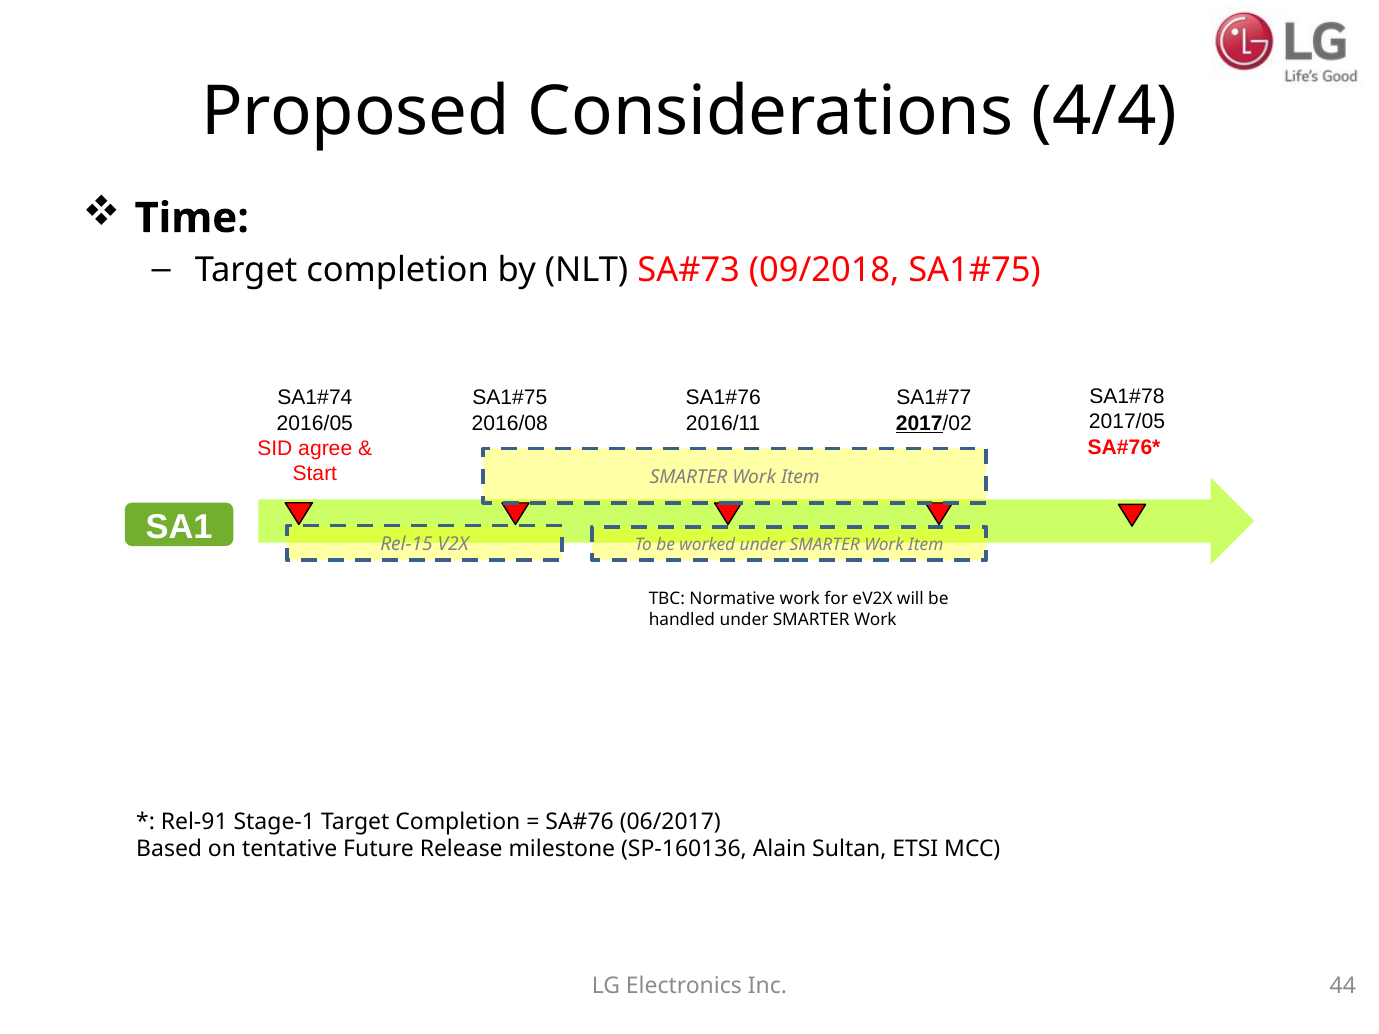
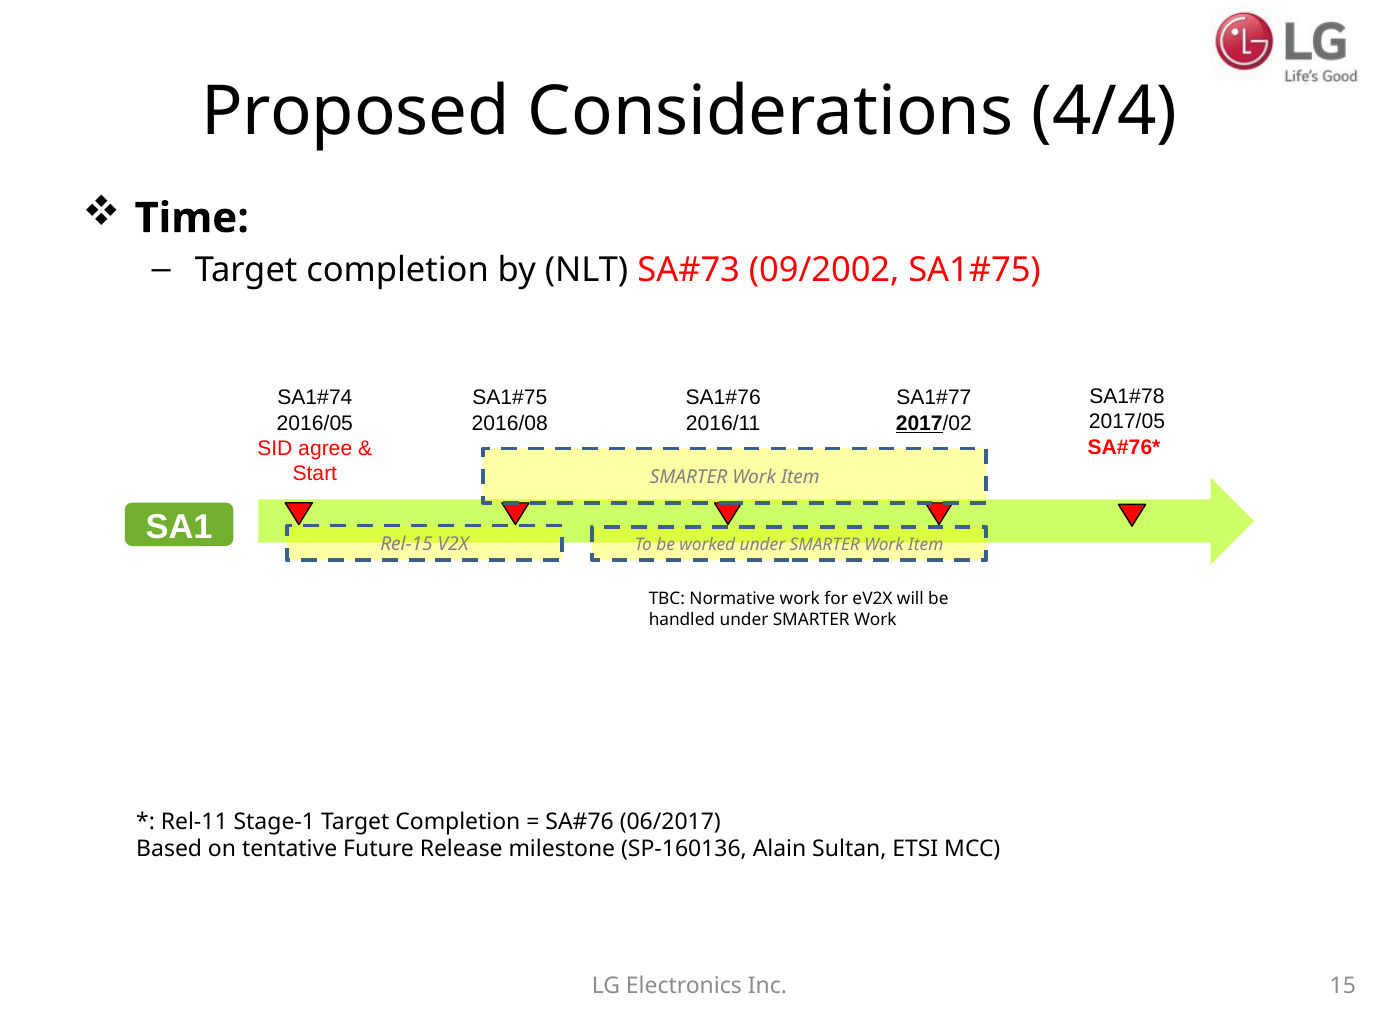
09/2018: 09/2018 -> 09/2002
Rel-91: Rel-91 -> Rel-11
44: 44 -> 15
